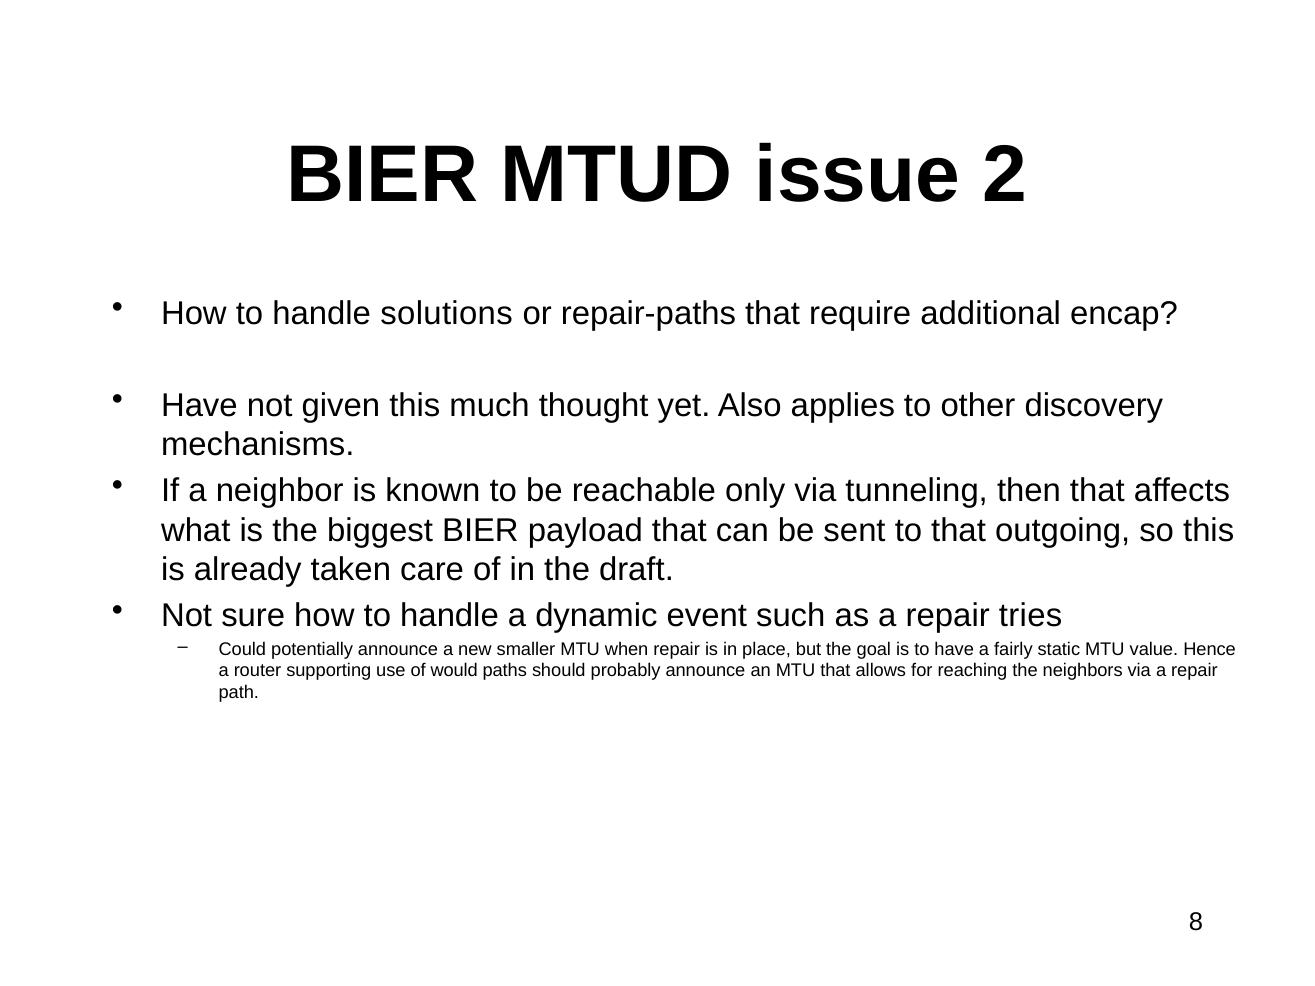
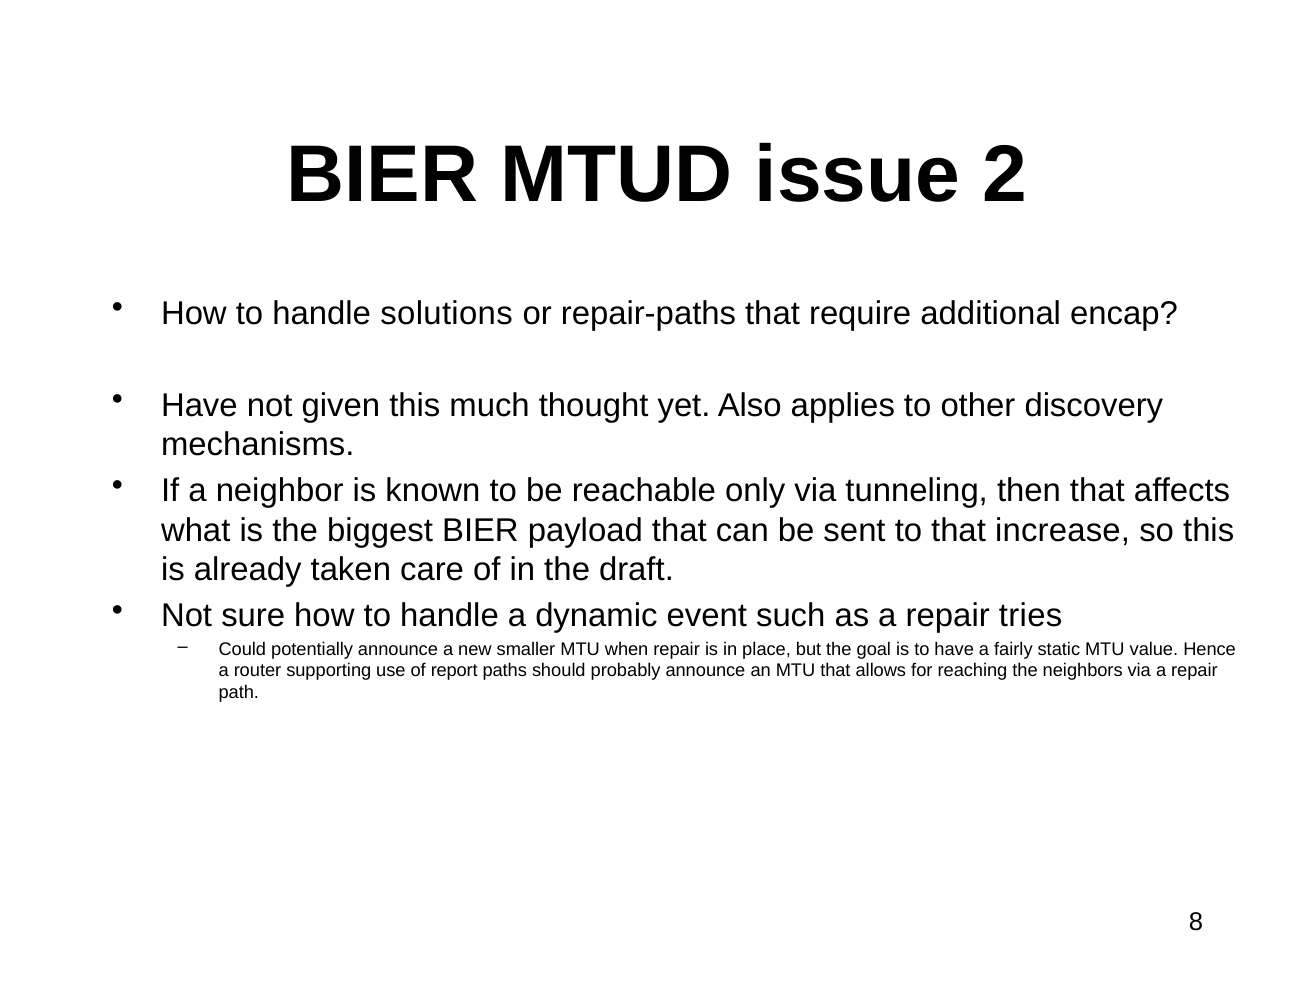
outgoing: outgoing -> increase
would: would -> report
